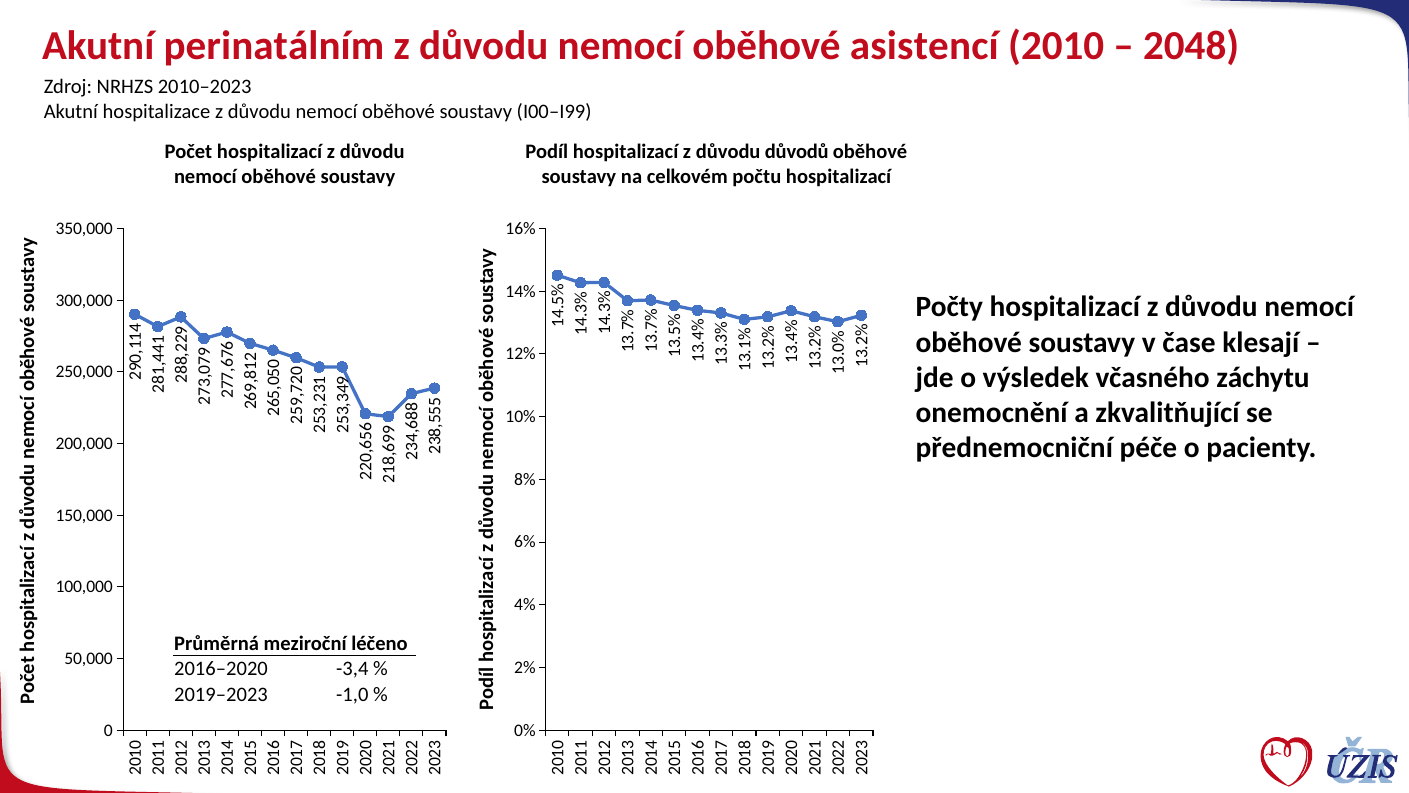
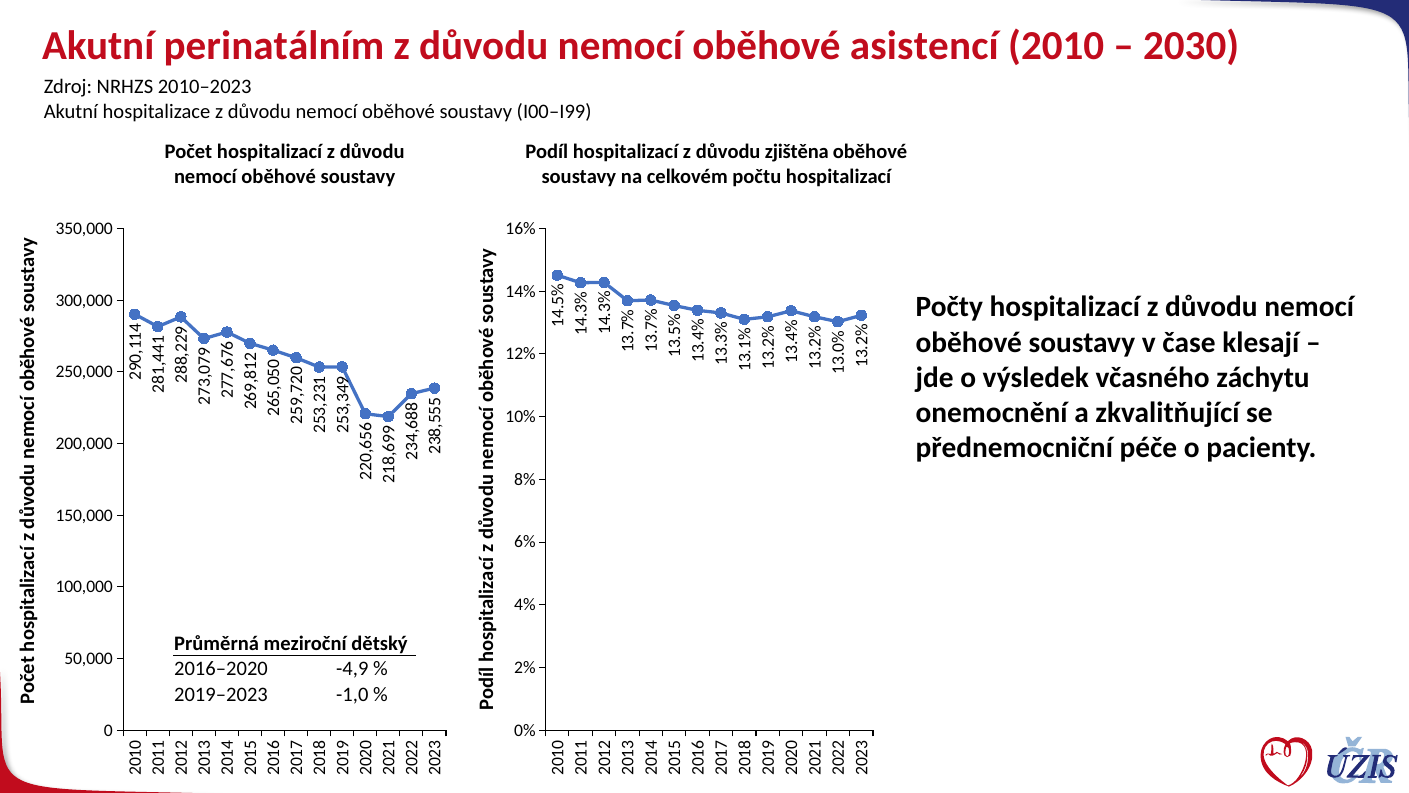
2048: 2048 -> 2030
důvodů: důvodů -> zjištěna
léčeno: léčeno -> dětský
-3,4: -3,4 -> -4,9
